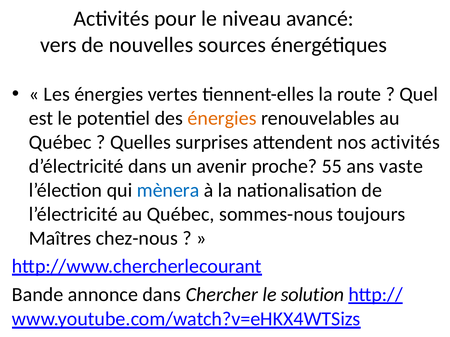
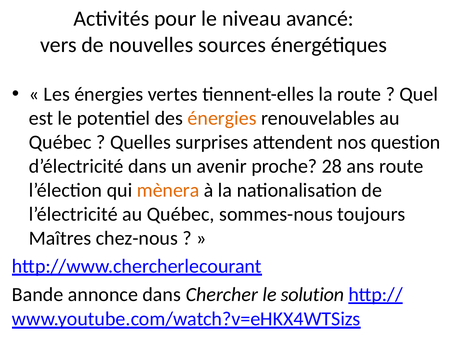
nos activités: activités -> question
55: 55 -> 28
ans vaste: vaste -> route
mènera colour: blue -> orange
